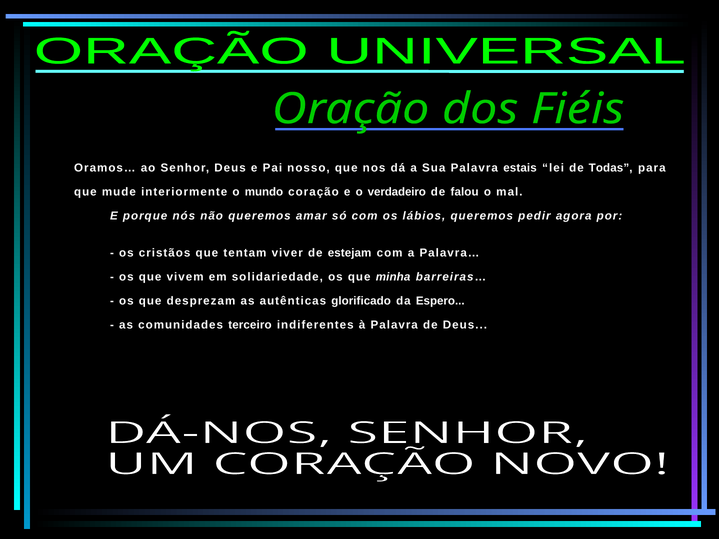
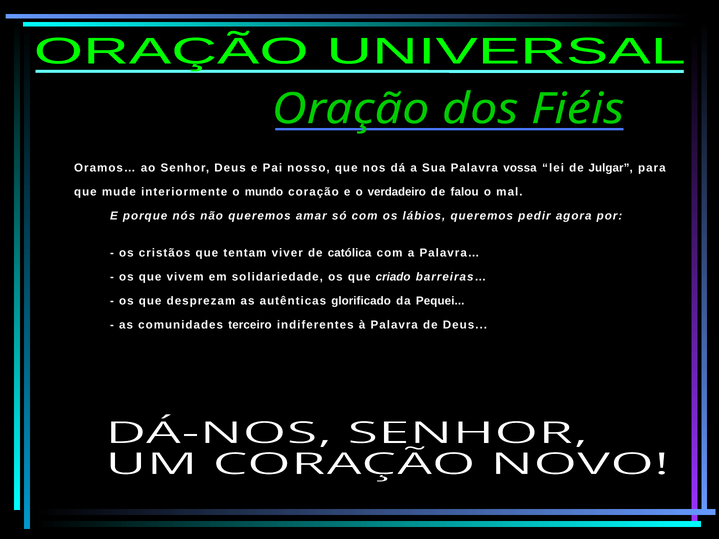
estais: estais -> vossa
Todas: Todas -> Julgar
estejam: estejam -> católica
minha: minha -> criado
Espero: Espero -> Pequei
